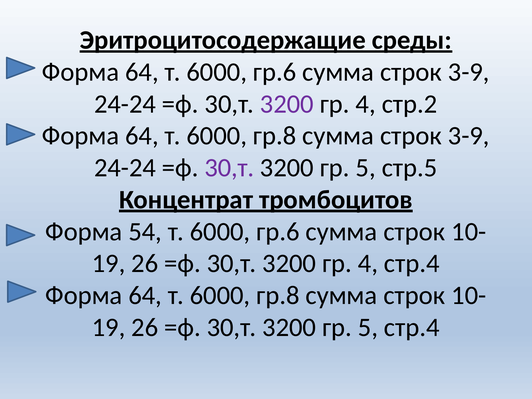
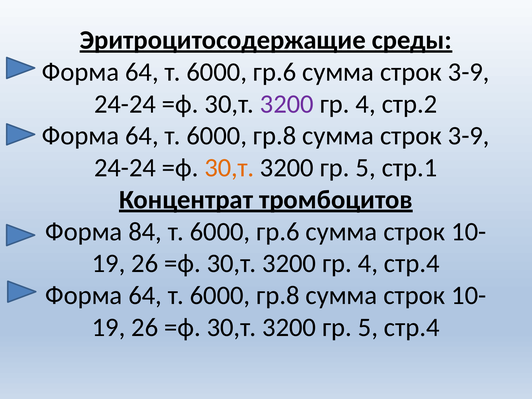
30,т at (229, 168) colour: purple -> orange
стр.5: стр.5 -> стр.1
54: 54 -> 84
